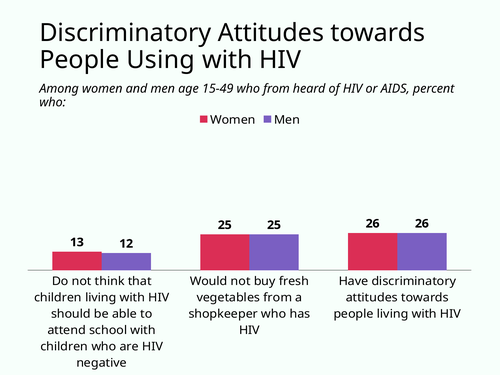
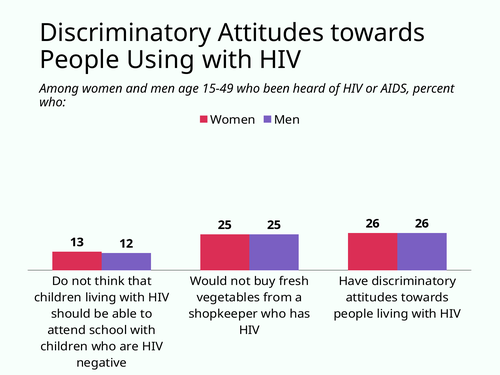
who from: from -> been
